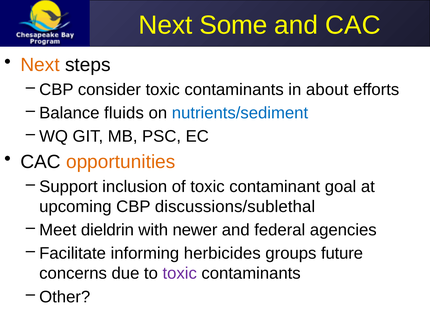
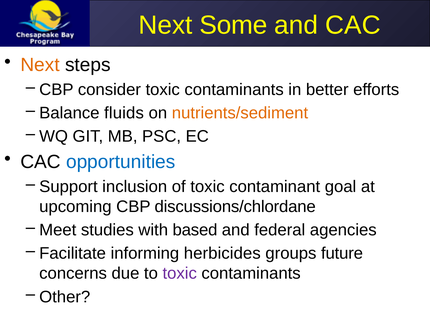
about: about -> better
nutrients/sediment colour: blue -> orange
opportunities colour: orange -> blue
discussions/sublethal: discussions/sublethal -> discussions/chlordane
dieldrin: dieldrin -> studies
newer: newer -> based
